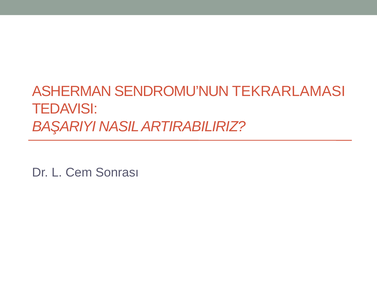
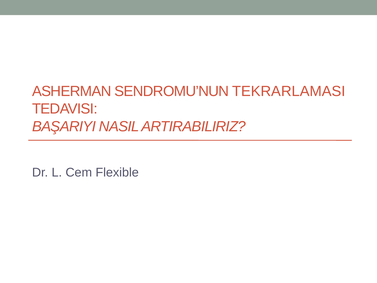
Sonrası: Sonrası -> Flexible
